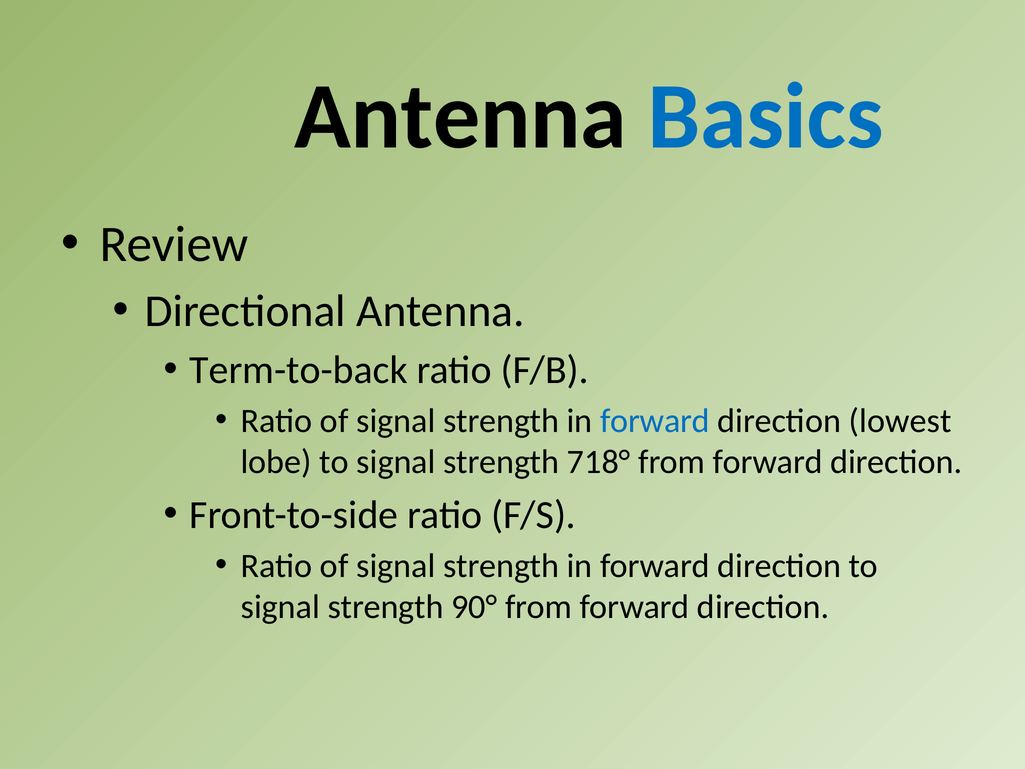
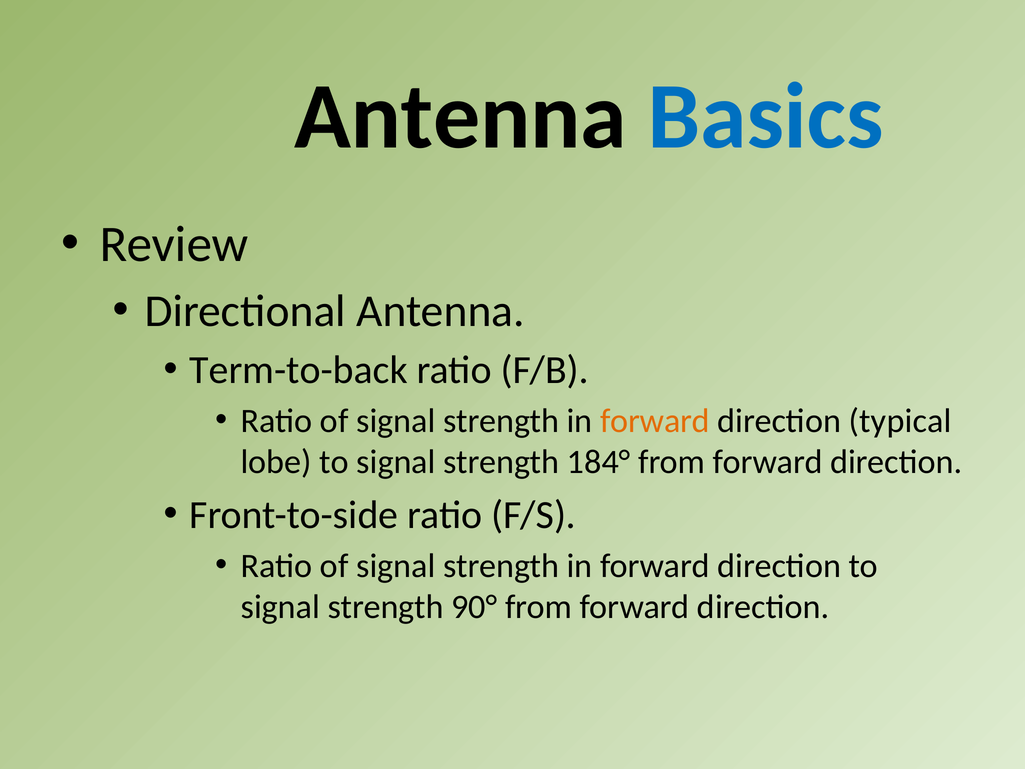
forward at (655, 421) colour: blue -> orange
lowest: lowest -> typical
718°: 718° -> 184°
